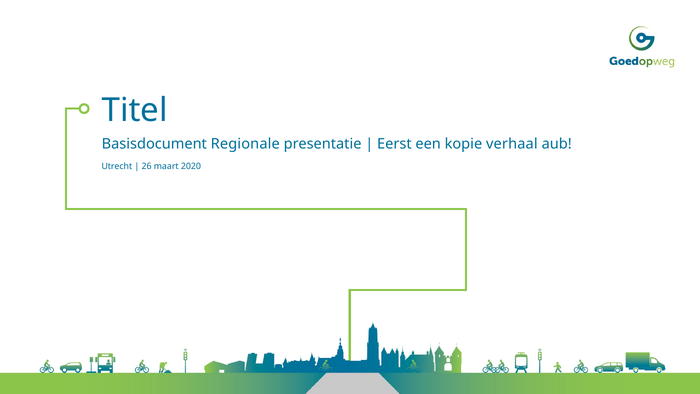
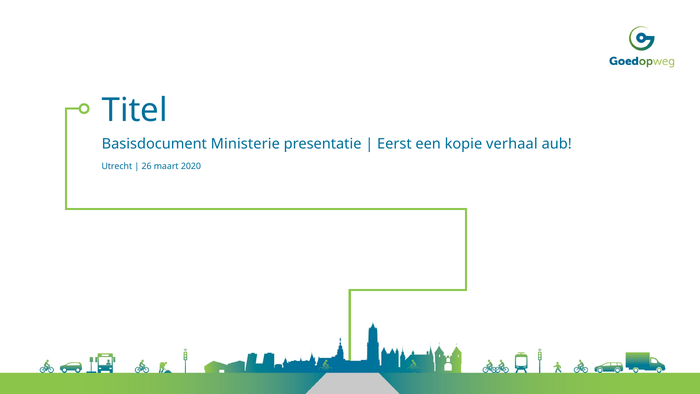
Regionale: Regionale -> Ministerie
